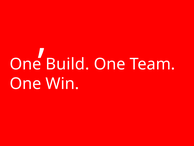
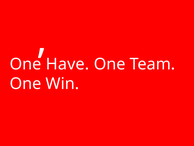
Build: Build -> Have
